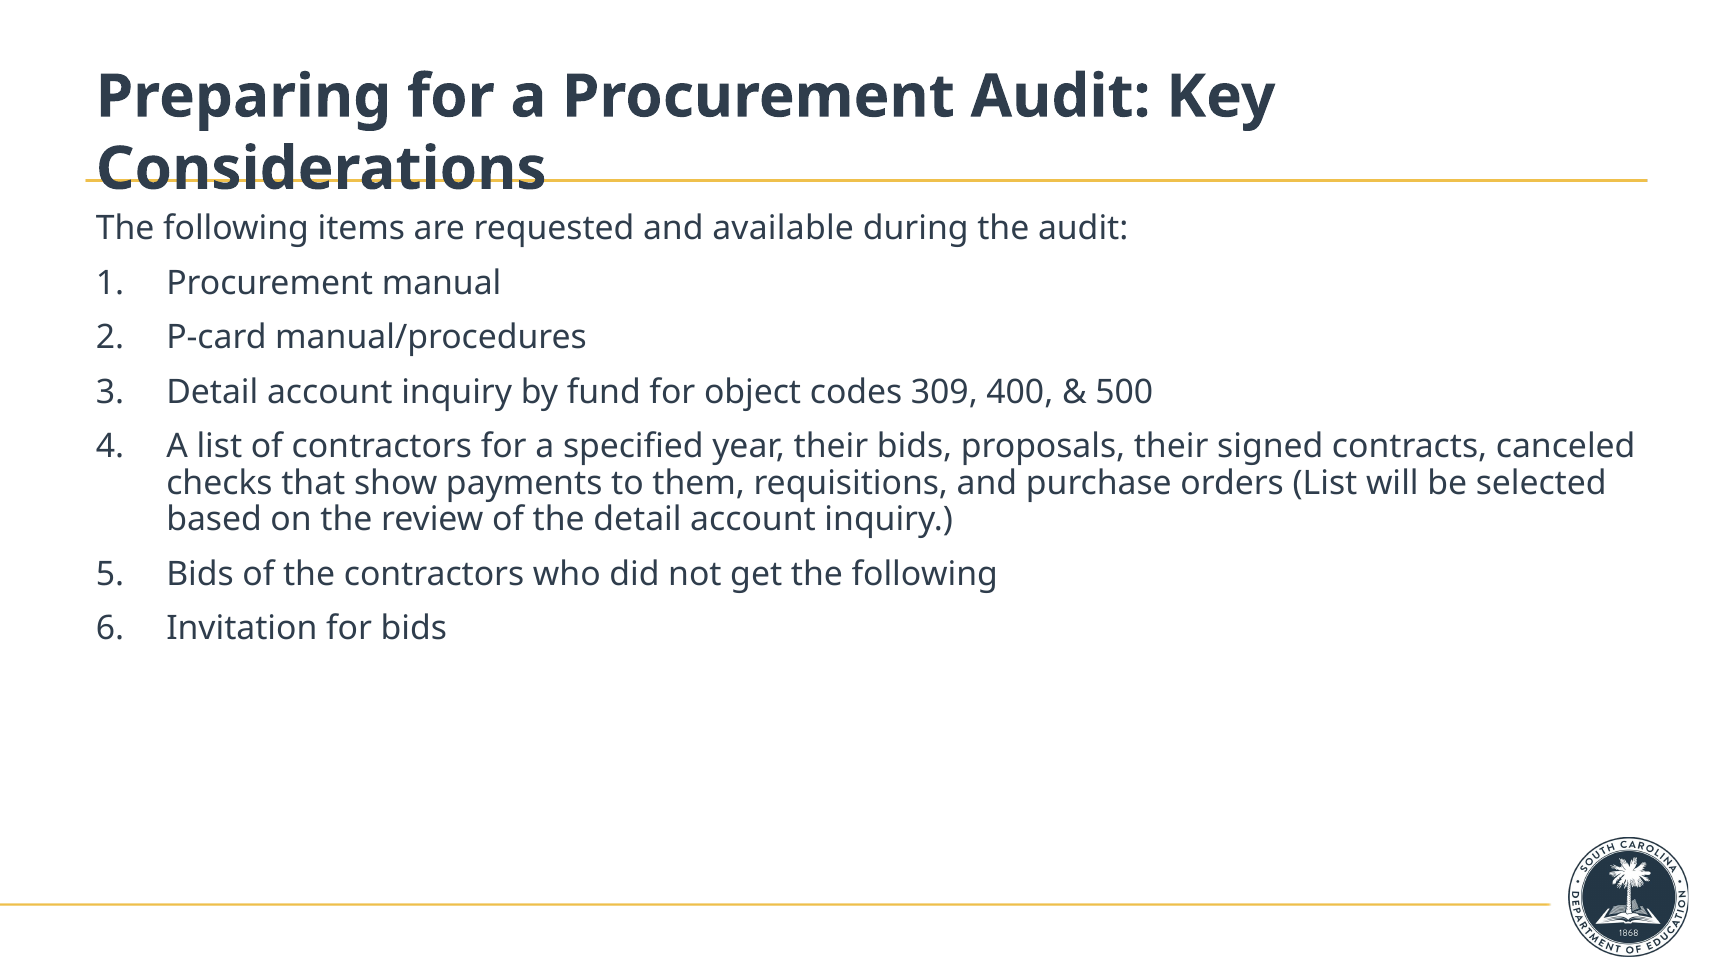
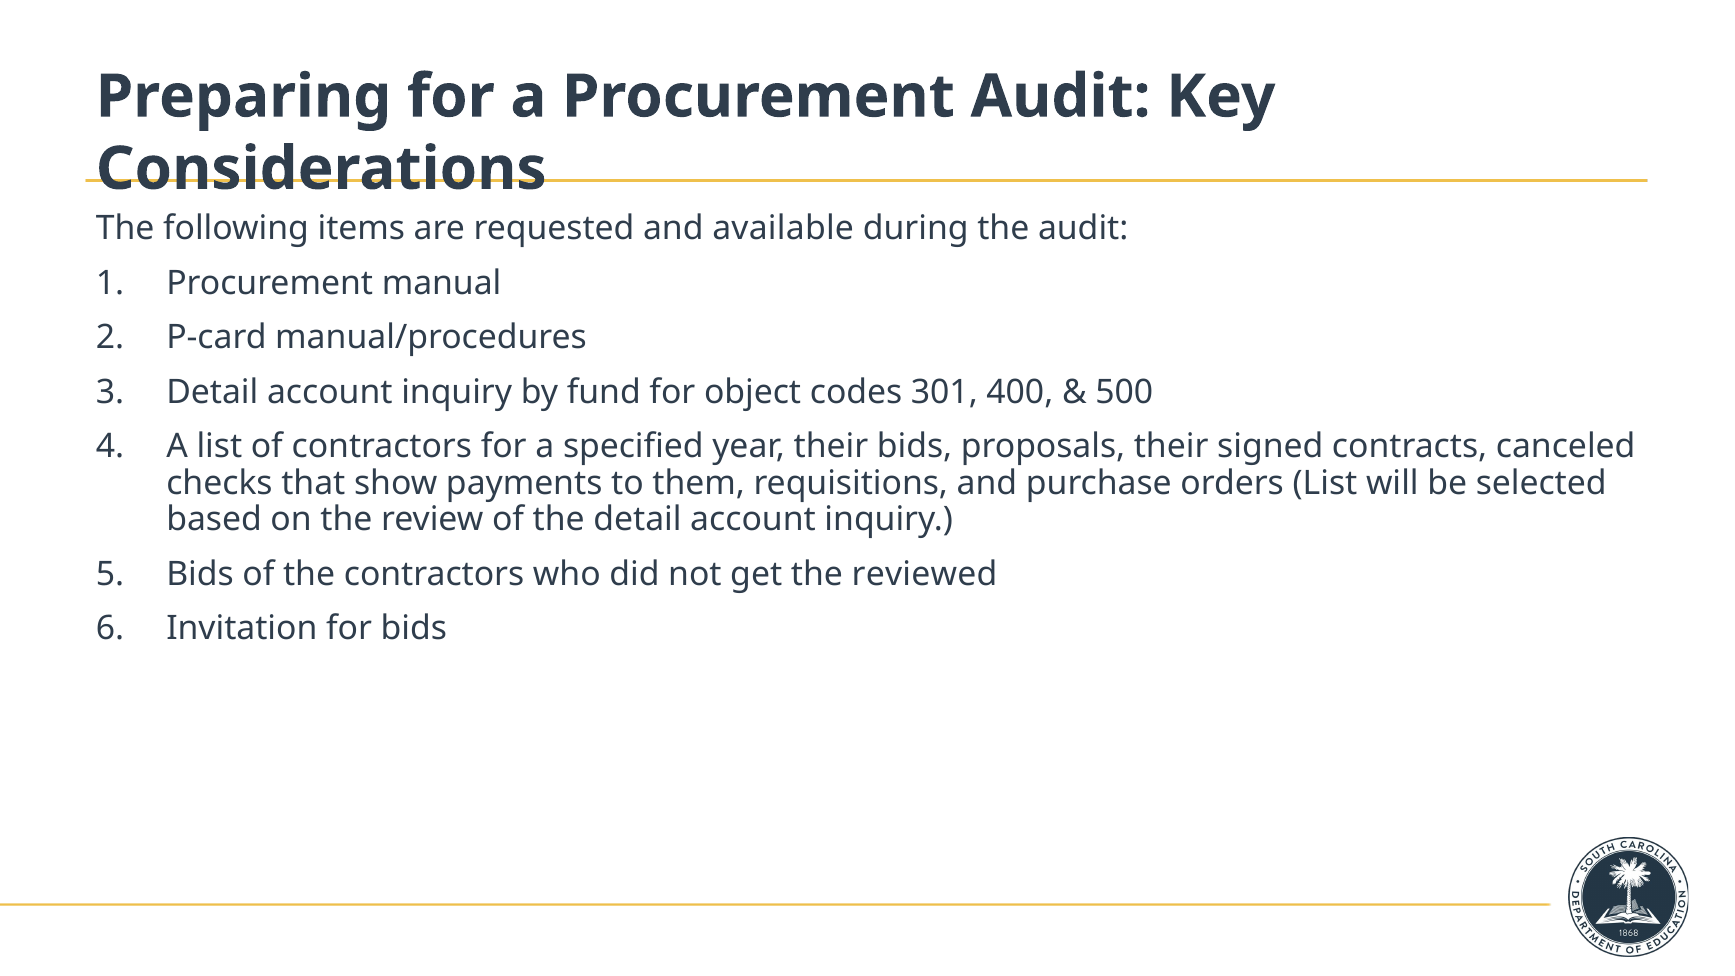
309: 309 -> 301
get the following: following -> reviewed
